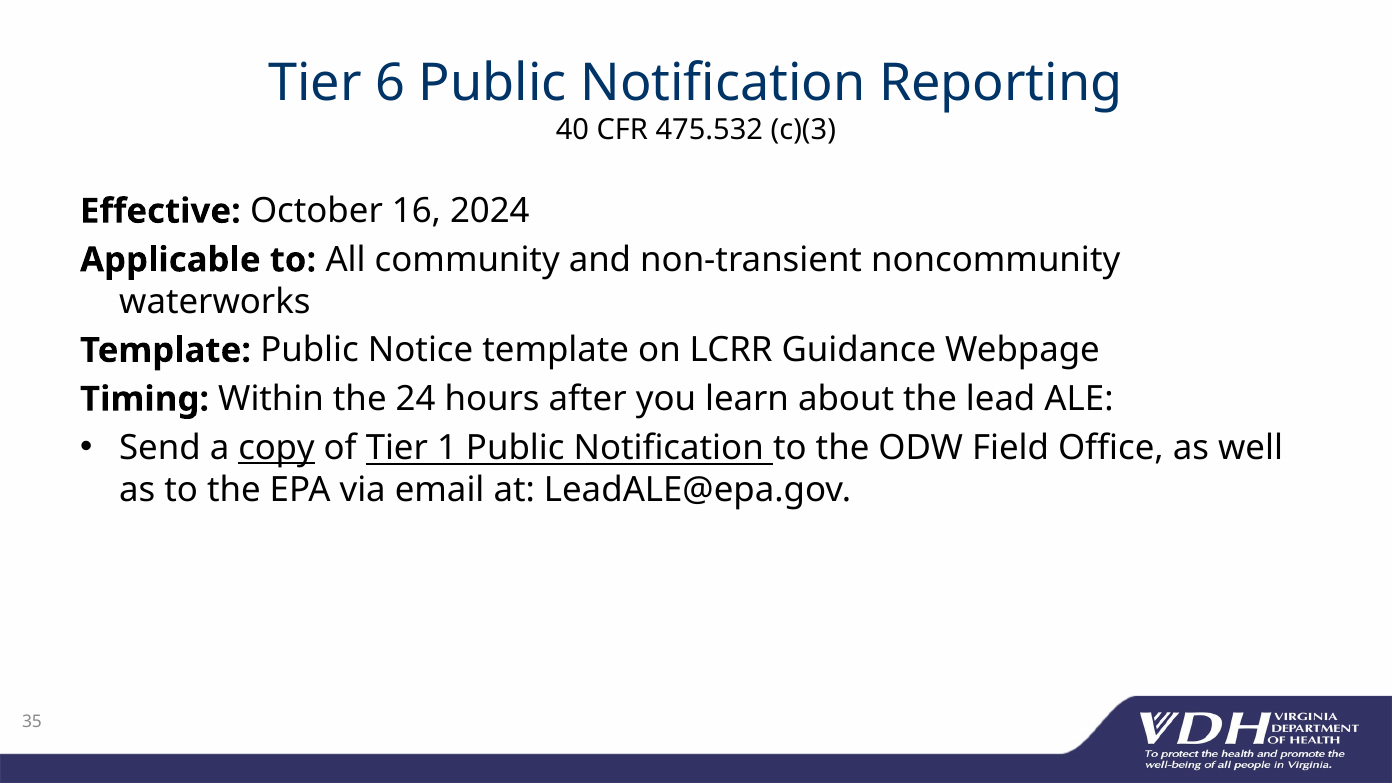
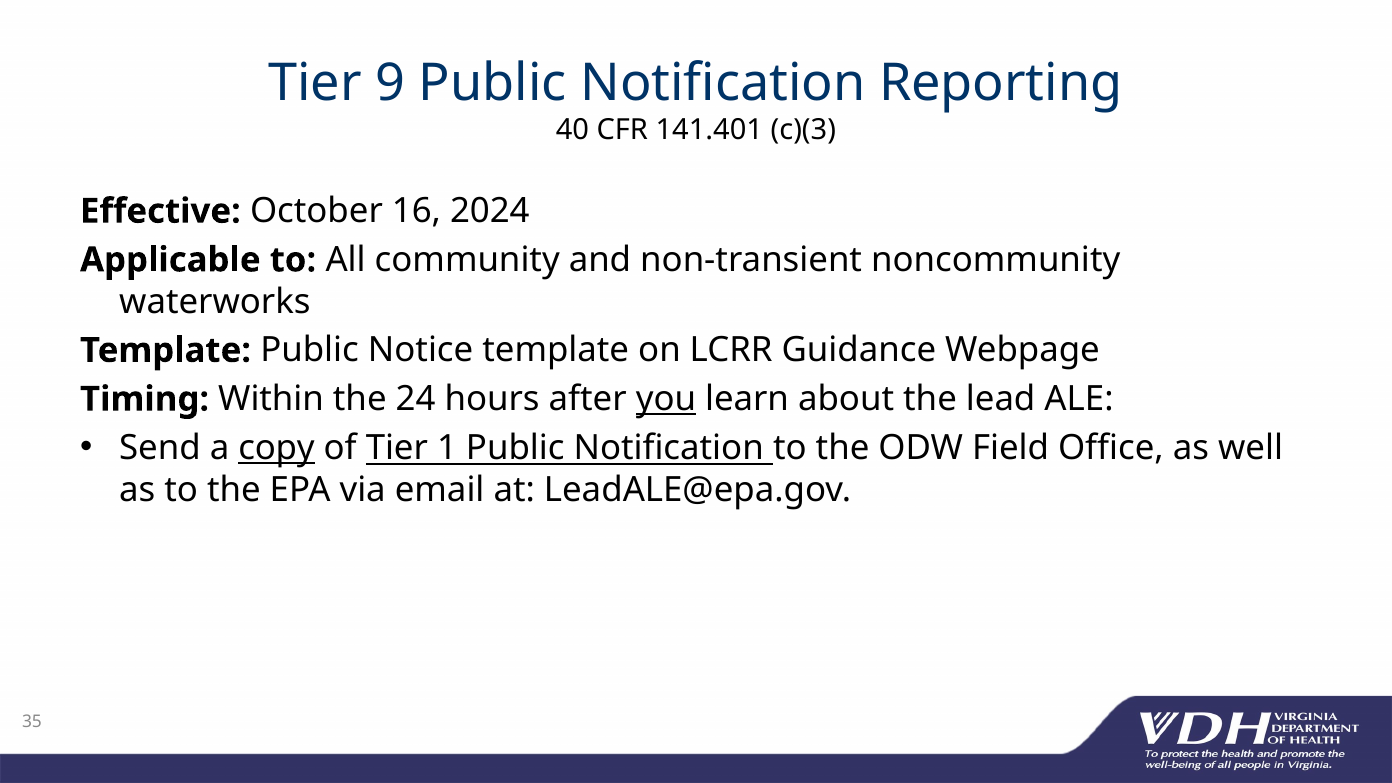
6: 6 -> 9
475.532: 475.532 -> 141.401
you underline: none -> present
